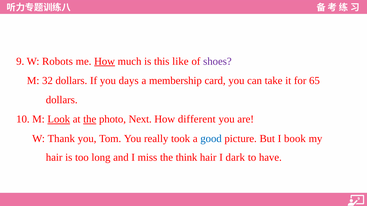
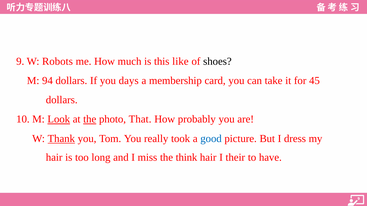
How at (105, 61) underline: present -> none
shoes colour: purple -> black
32: 32 -> 94
65: 65 -> 45
Next: Next -> That
different: different -> probably
Thank underline: none -> present
book: book -> dress
dark: dark -> their
